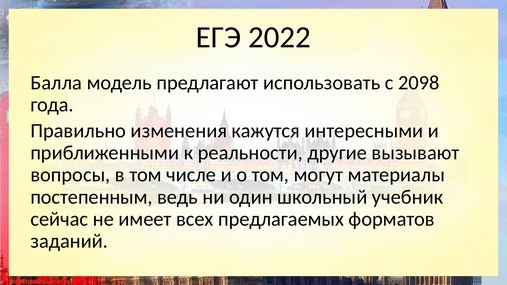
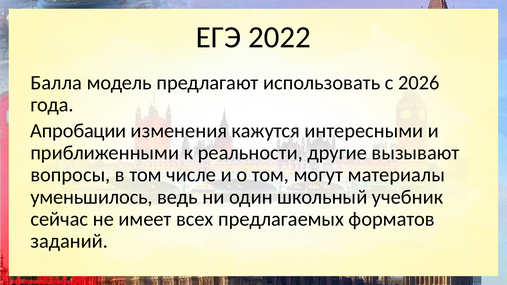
2098: 2098 -> 2026
Правильно: Правильно -> Апробации
постепенным: постепенным -> уменьшилось
